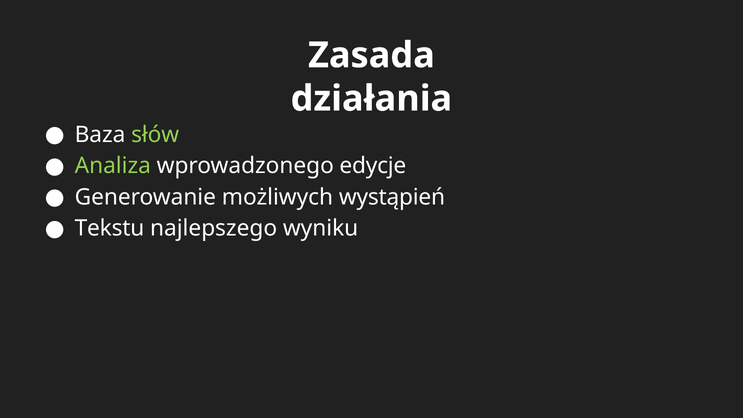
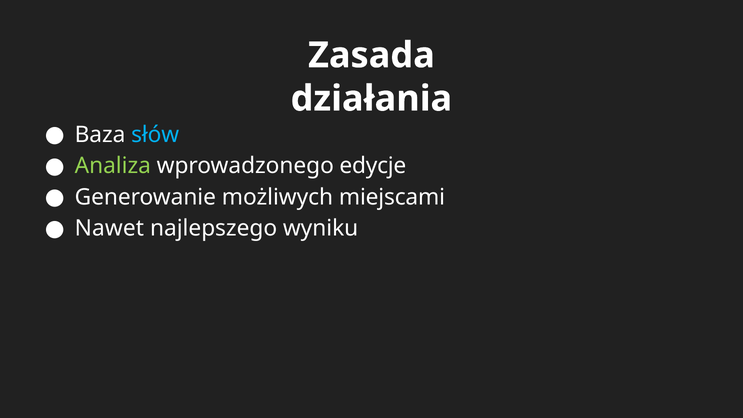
słów colour: light green -> light blue
wystąpień: wystąpień -> miejscami
Tekstu: Tekstu -> Nawet
